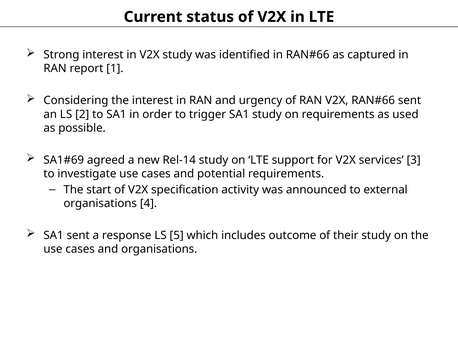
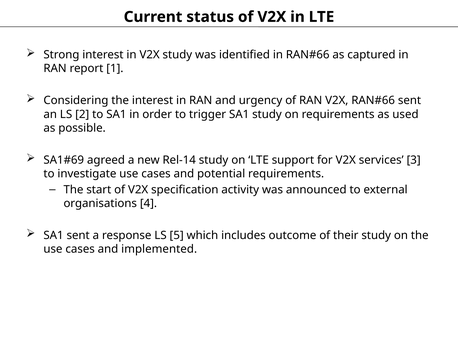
and organisations: organisations -> implemented
